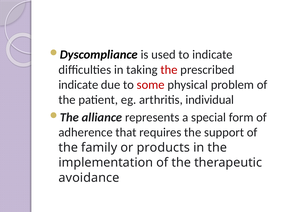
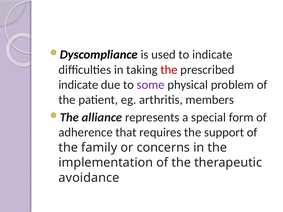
some colour: red -> purple
individual: individual -> members
products: products -> concerns
